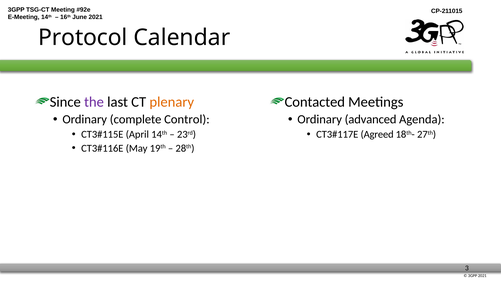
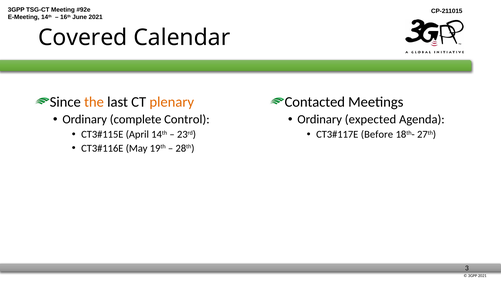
Protocol: Protocol -> Covered
the colour: purple -> orange
advanced: advanced -> expected
Agreed: Agreed -> Before
